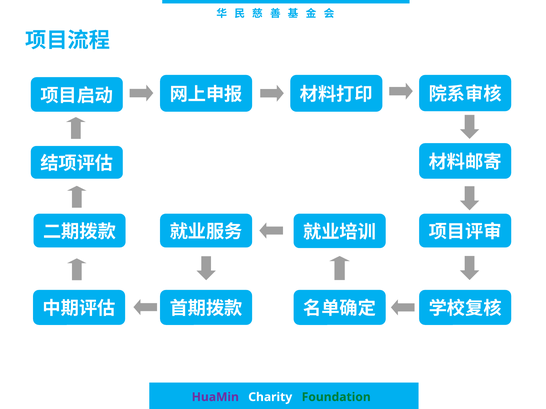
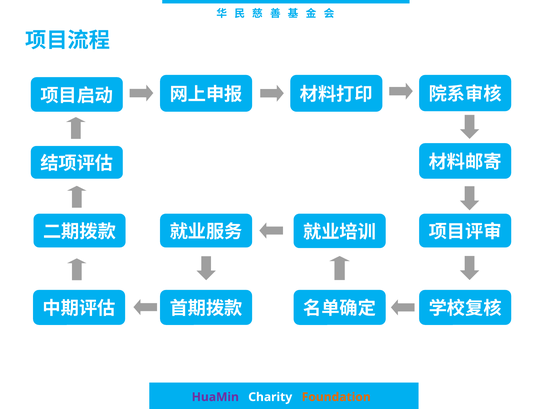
Foundation colour: green -> orange
